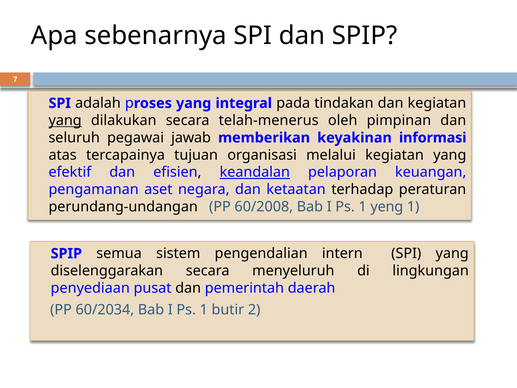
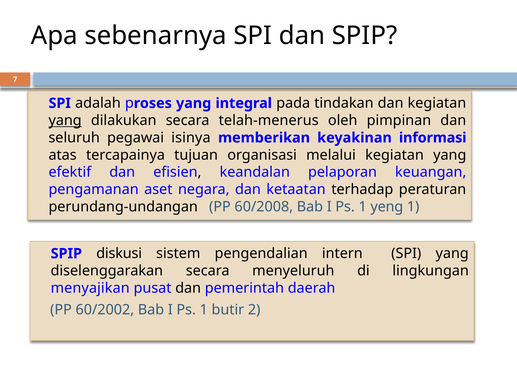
jawab: jawab -> isinya
keandalan underline: present -> none
semua: semua -> diskusi
penyediaan: penyediaan -> menyajikan
60/2034: 60/2034 -> 60/2002
